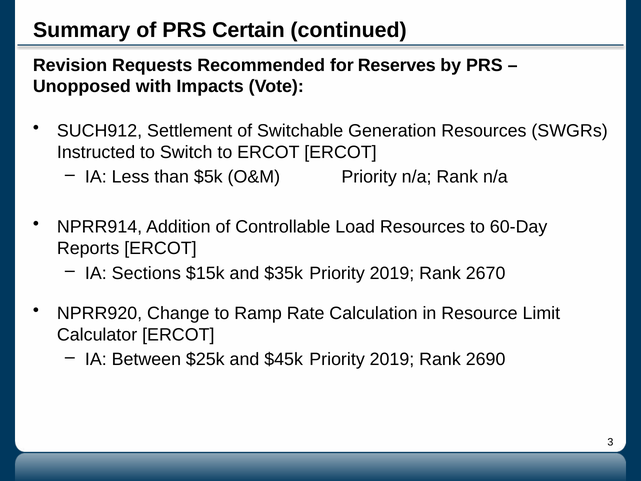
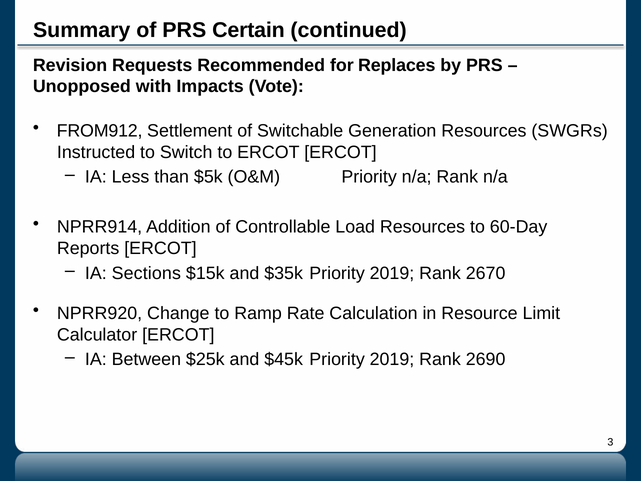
Reserves: Reserves -> Replaces
SUCH912: SUCH912 -> FROM912
